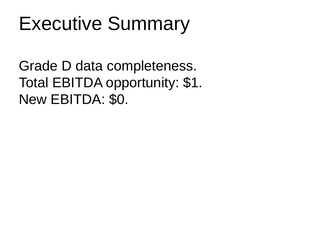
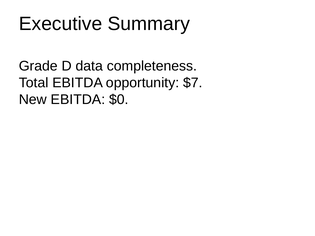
$1: $1 -> $7
